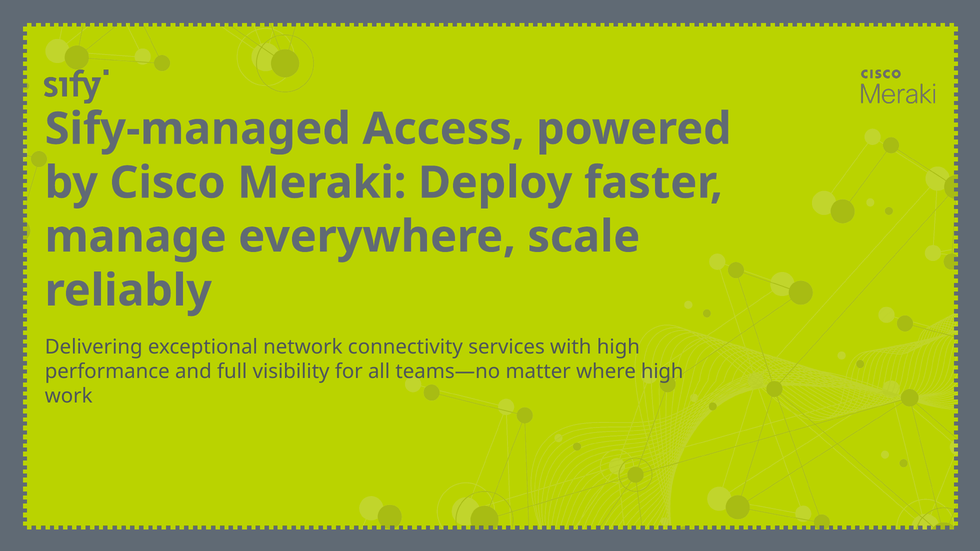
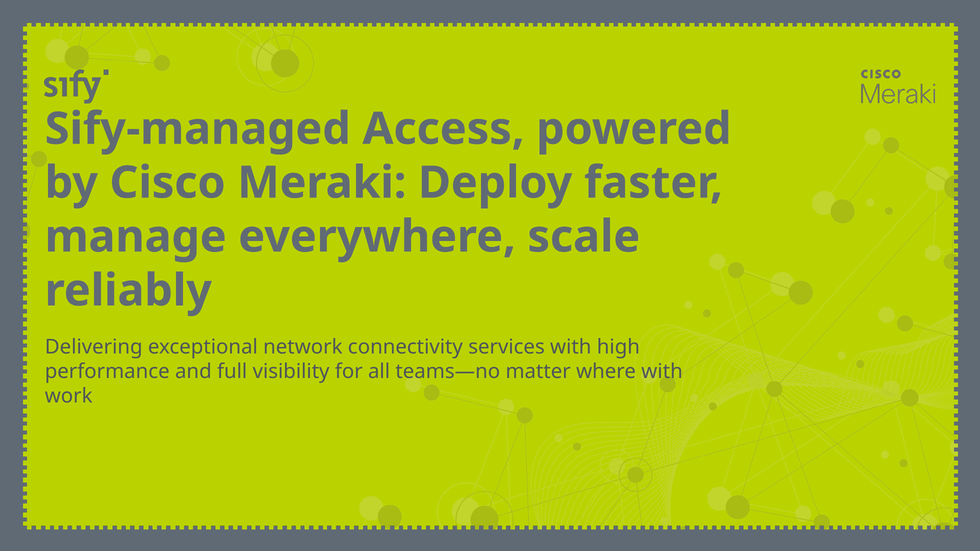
where high: high -> with
